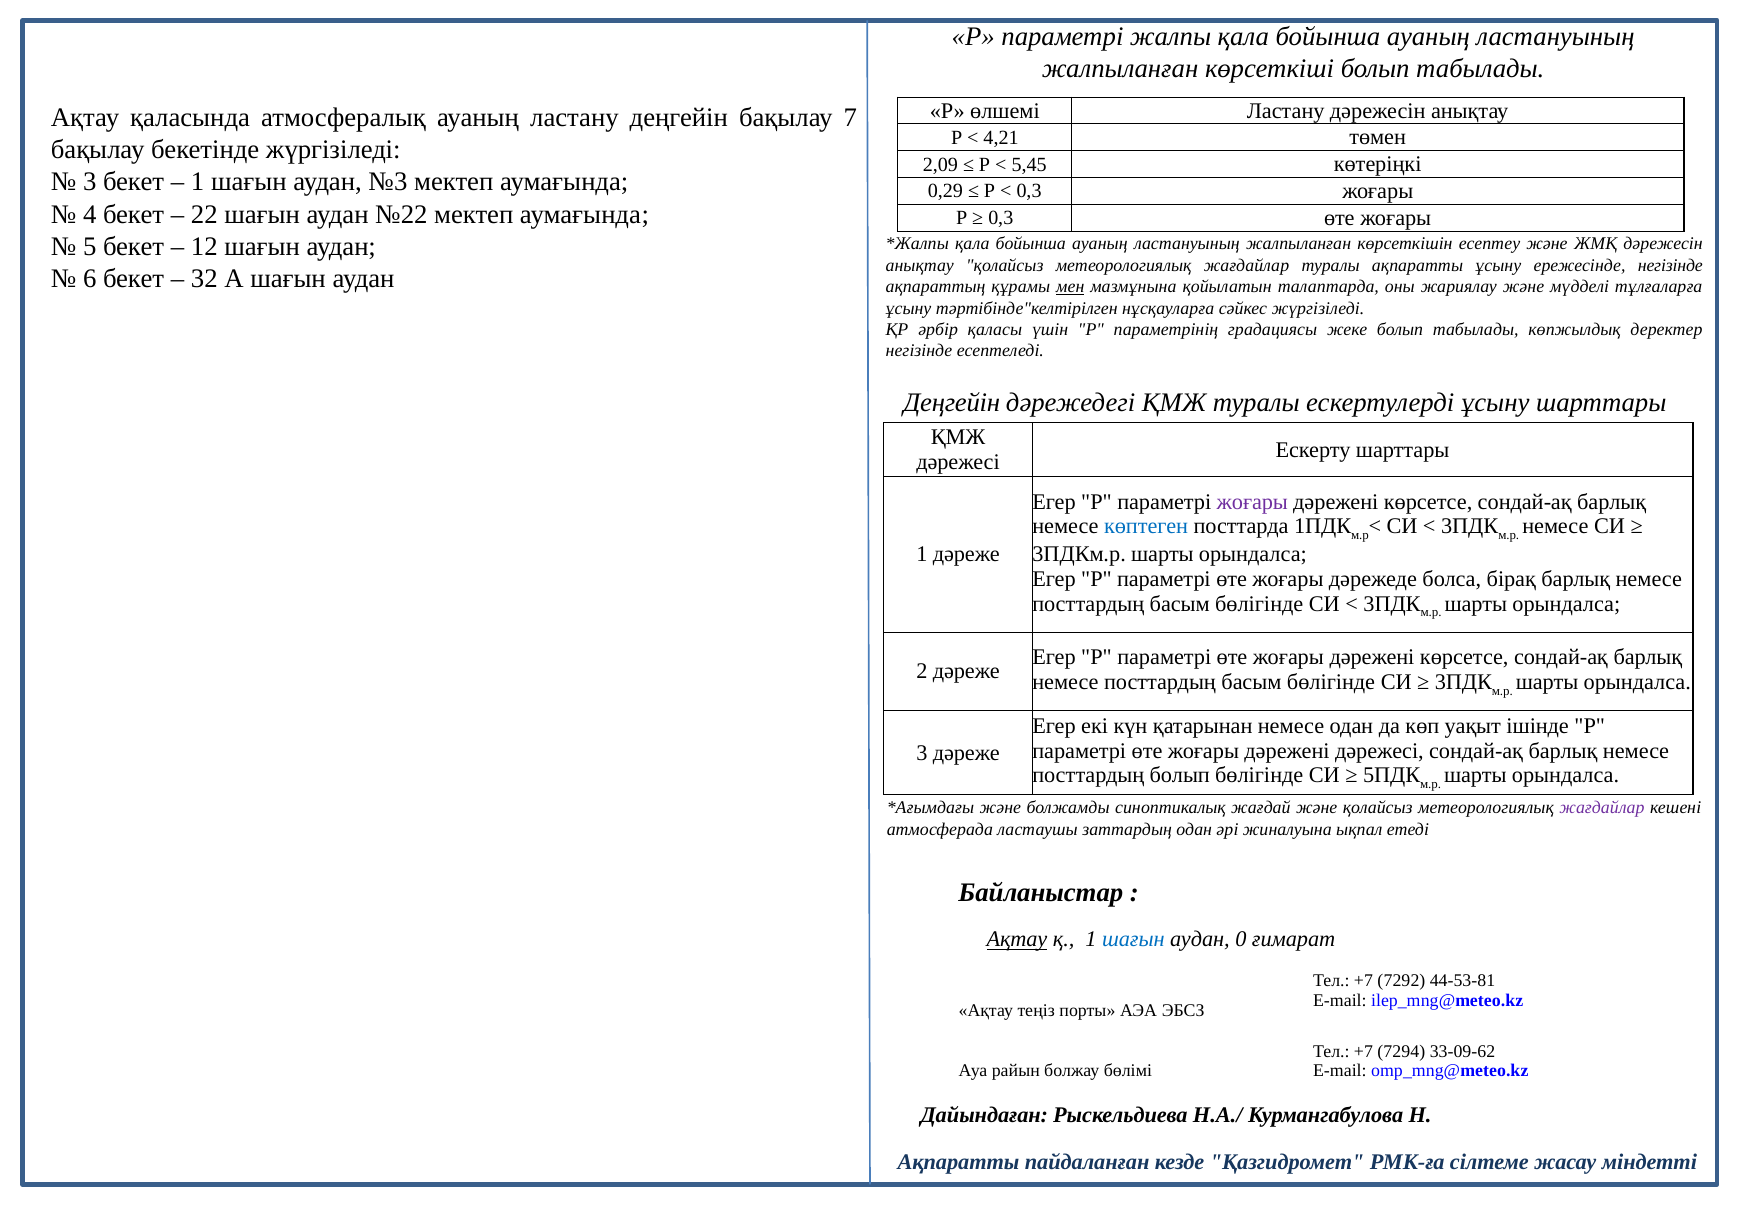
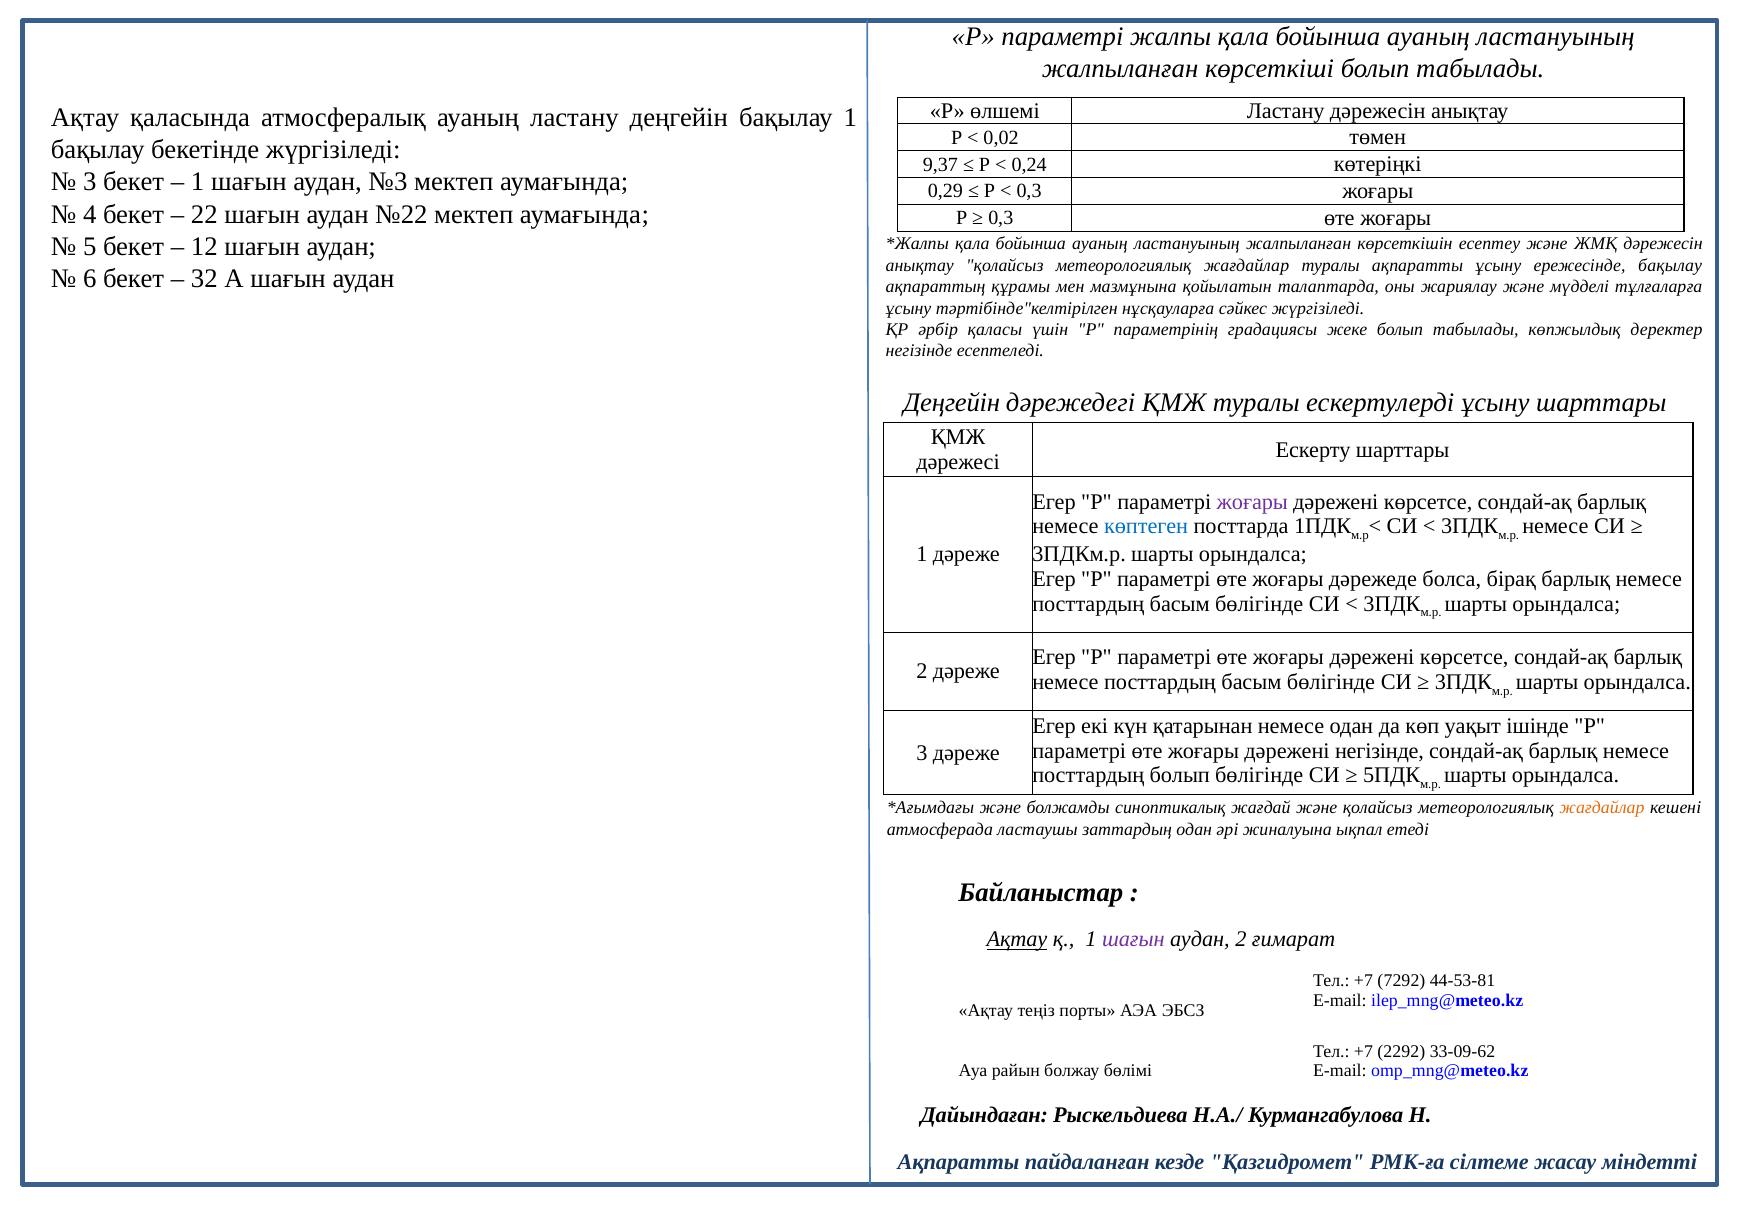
бақылау 7: 7 -> 1
4,21: 4,21 -> 0,02
2,09: 2,09 -> 9,37
5,45: 5,45 -> 0,24
ережесінде негізінде: негізінде -> бақылау
мен underline: present -> none
дәрежені дәрежесі: дәрежесі -> негізінде
жағдайлар at (1602, 807) colour: purple -> orange
шағын at (1133, 939) colour: blue -> purple
аудан 0: 0 -> 2
7294: 7294 -> 2292
